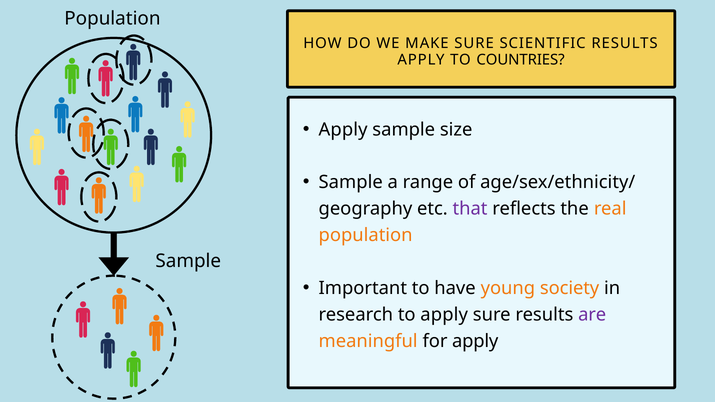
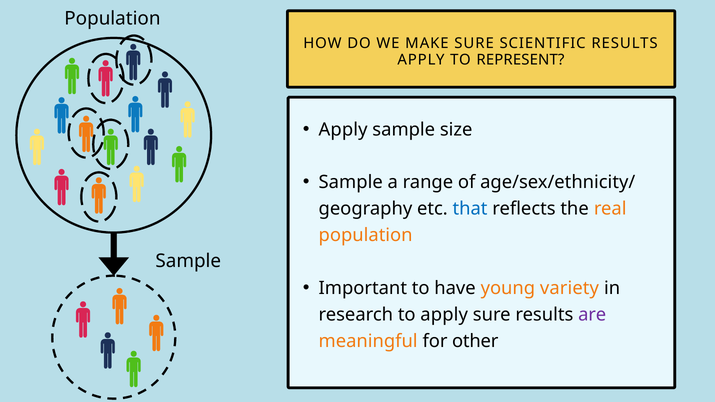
COUNTRIES: COUNTRIES -> REPRESENT
that colour: purple -> blue
society: society -> variety
for apply: apply -> other
